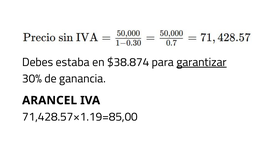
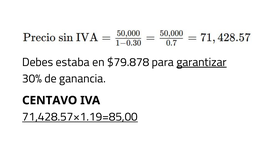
$38.874: $38.874 -> $79.878
ARANCEL: ARANCEL -> CENTAVO
71,428.57×1.19=85,00 underline: none -> present
